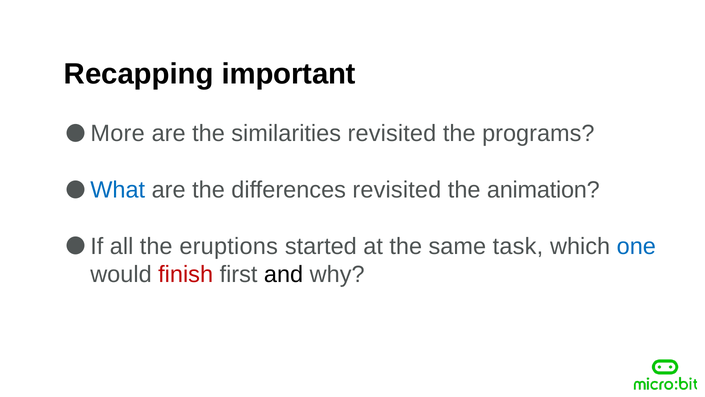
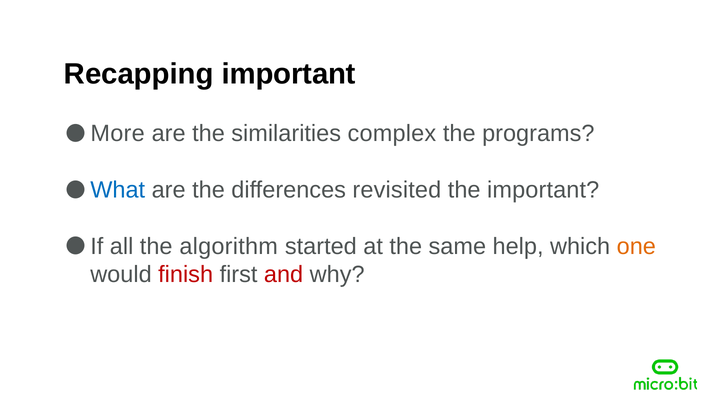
similarities revisited: revisited -> complex
the animation: animation -> important
eruptions: eruptions -> algorithm
task: task -> help
one colour: blue -> orange
and colour: black -> red
